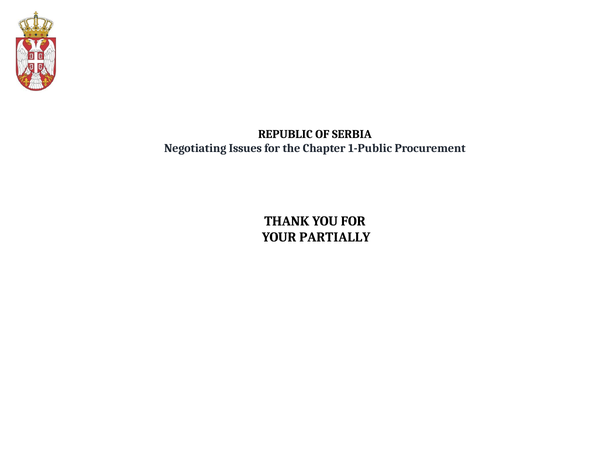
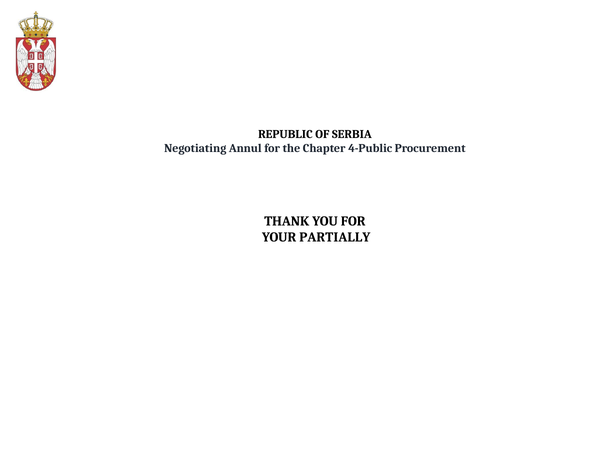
Issues: Issues -> Annul
1-Public: 1-Public -> 4-Public
